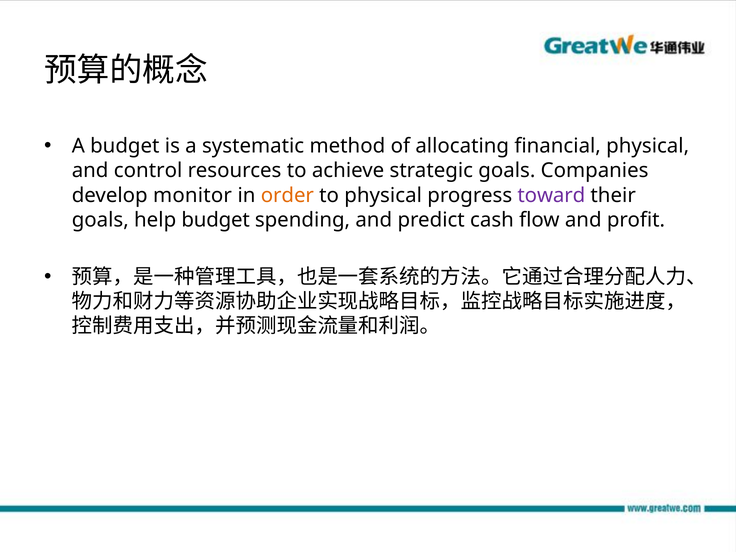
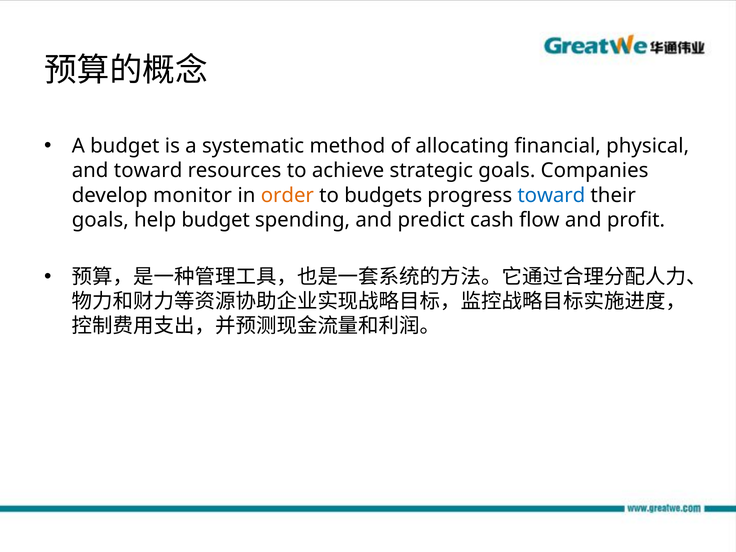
and control: control -> toward
to physical: physical -> budgets
toward at (551, 195) colour: purple -> blue
